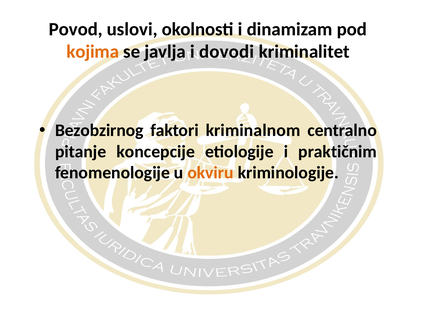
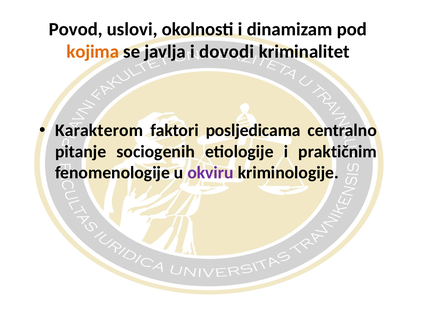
Bezobzirnog: Bezobzirnog -> Karakterom
kriminalnom: kriminalnom -> posljedicama
koncepcije: koncepcije -> sociogenih
okviru colour: orange -> purple
